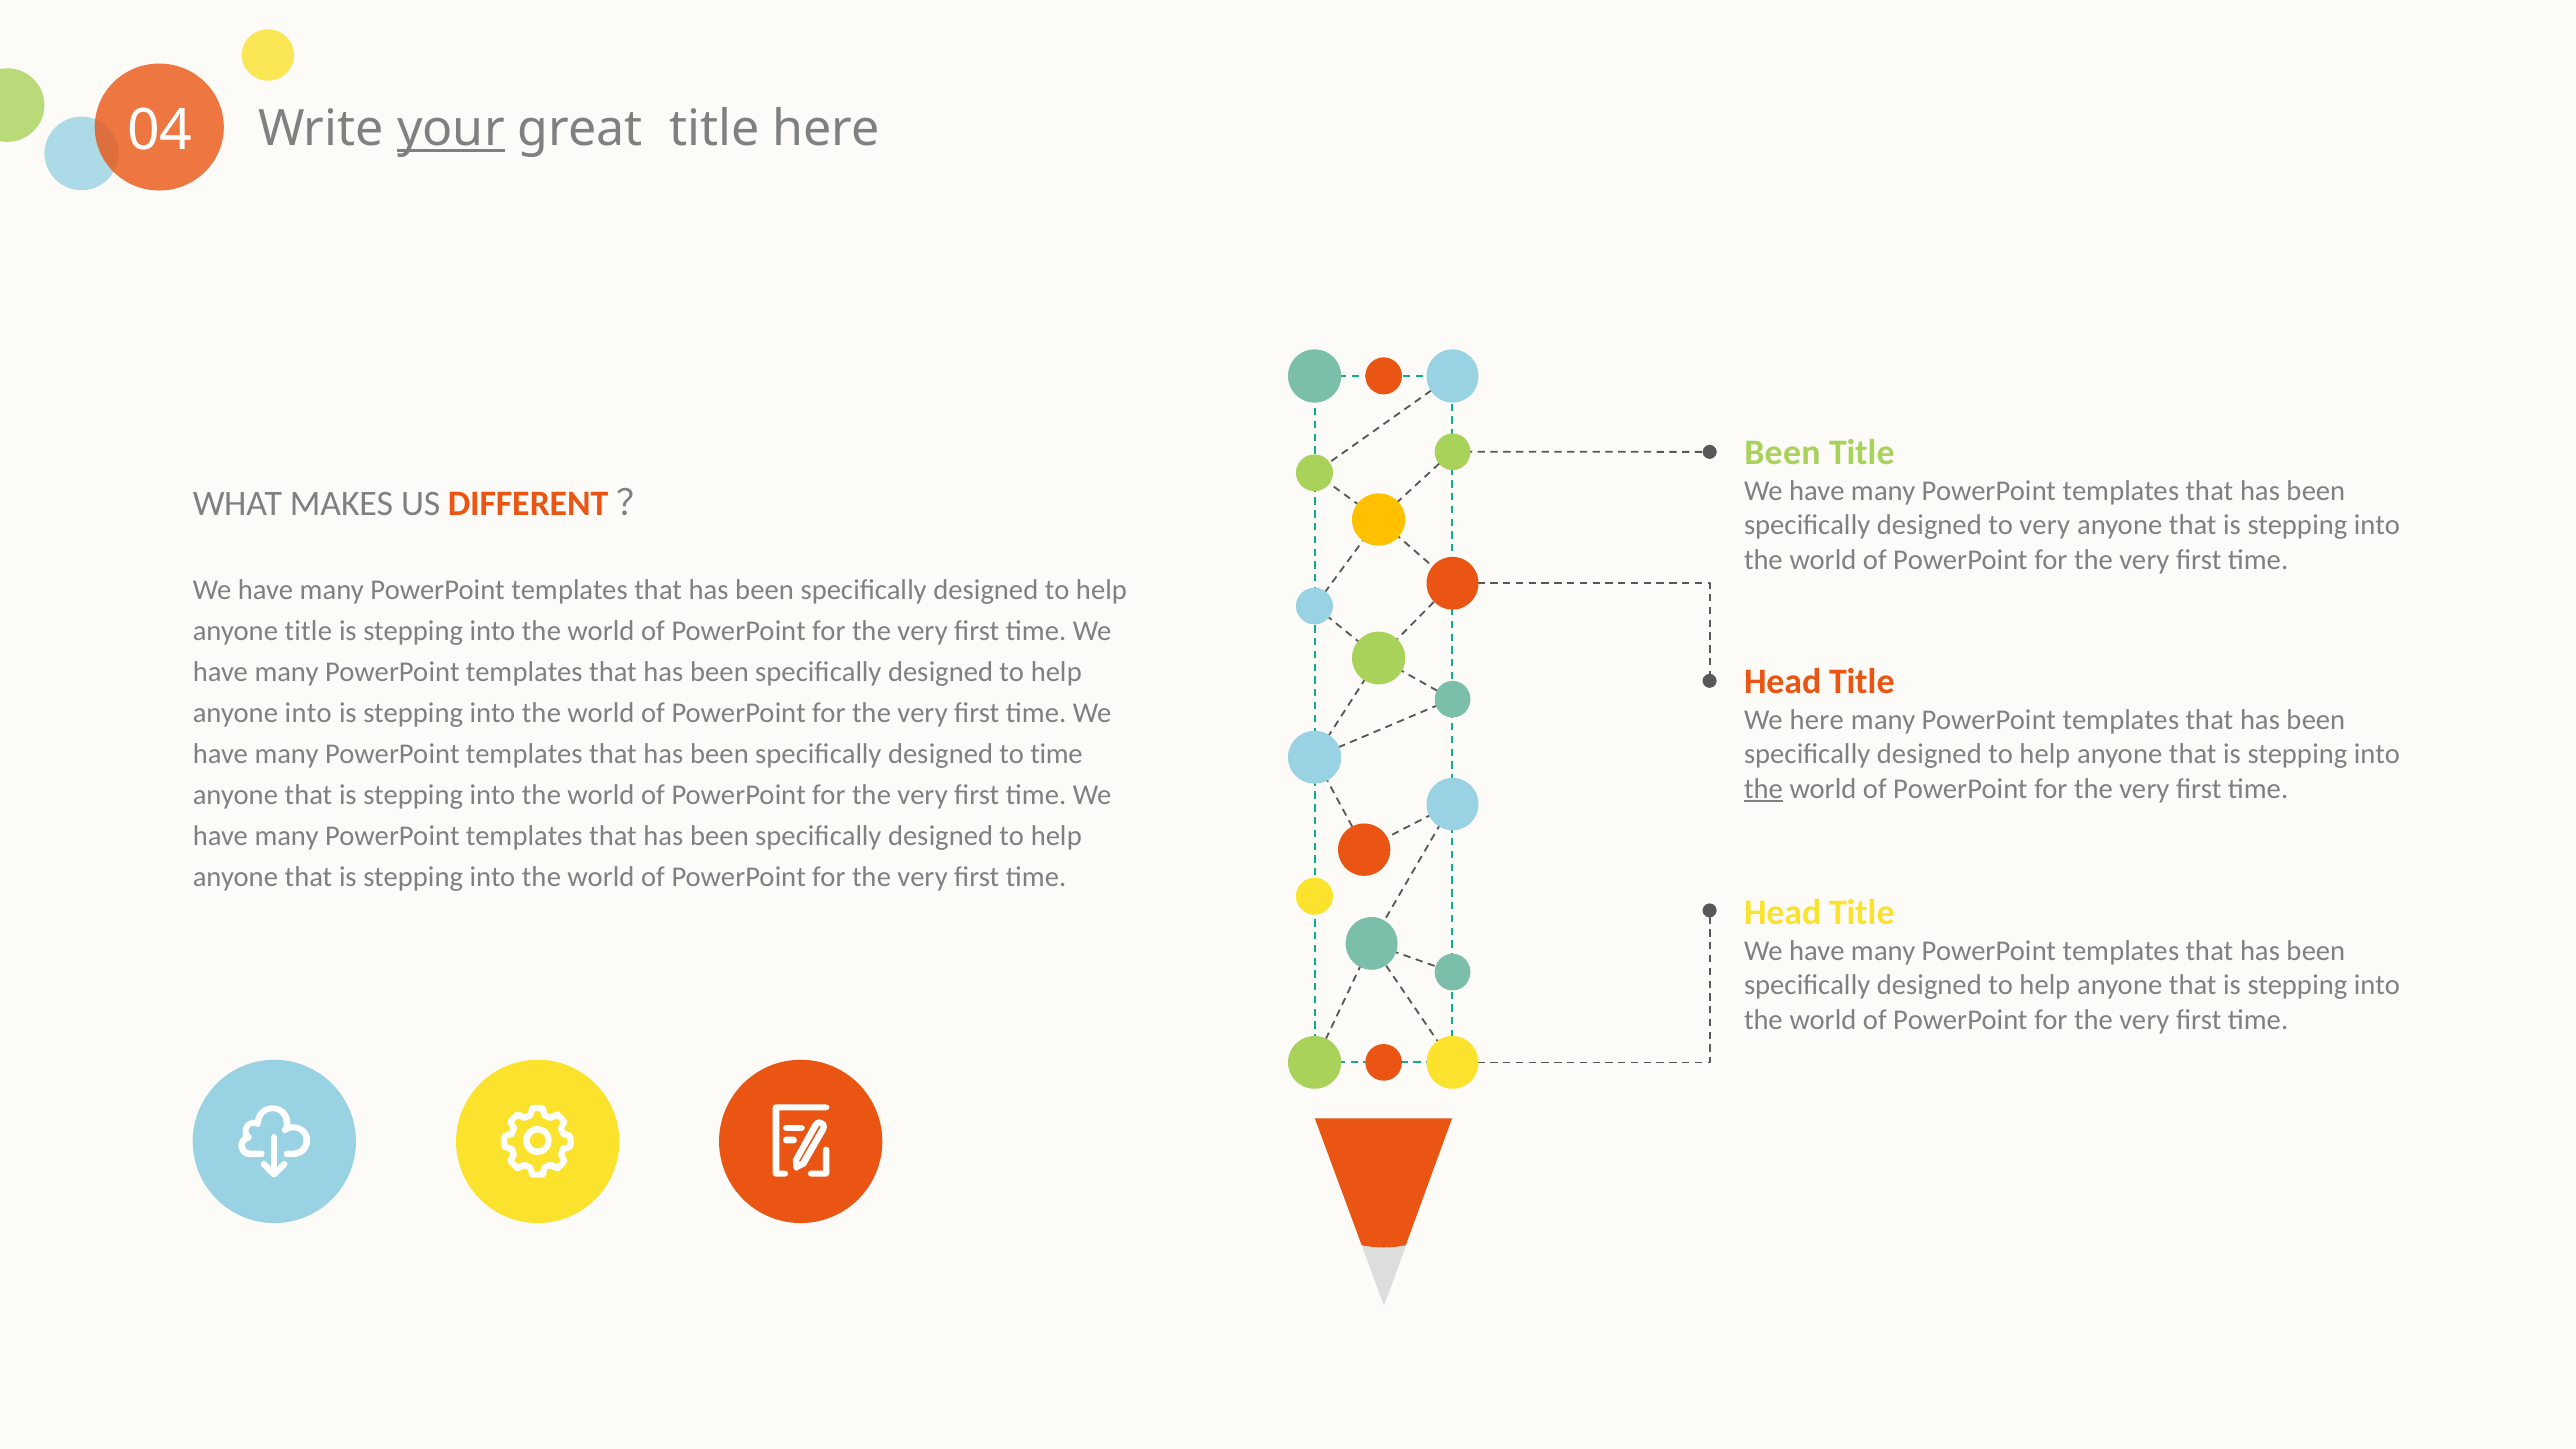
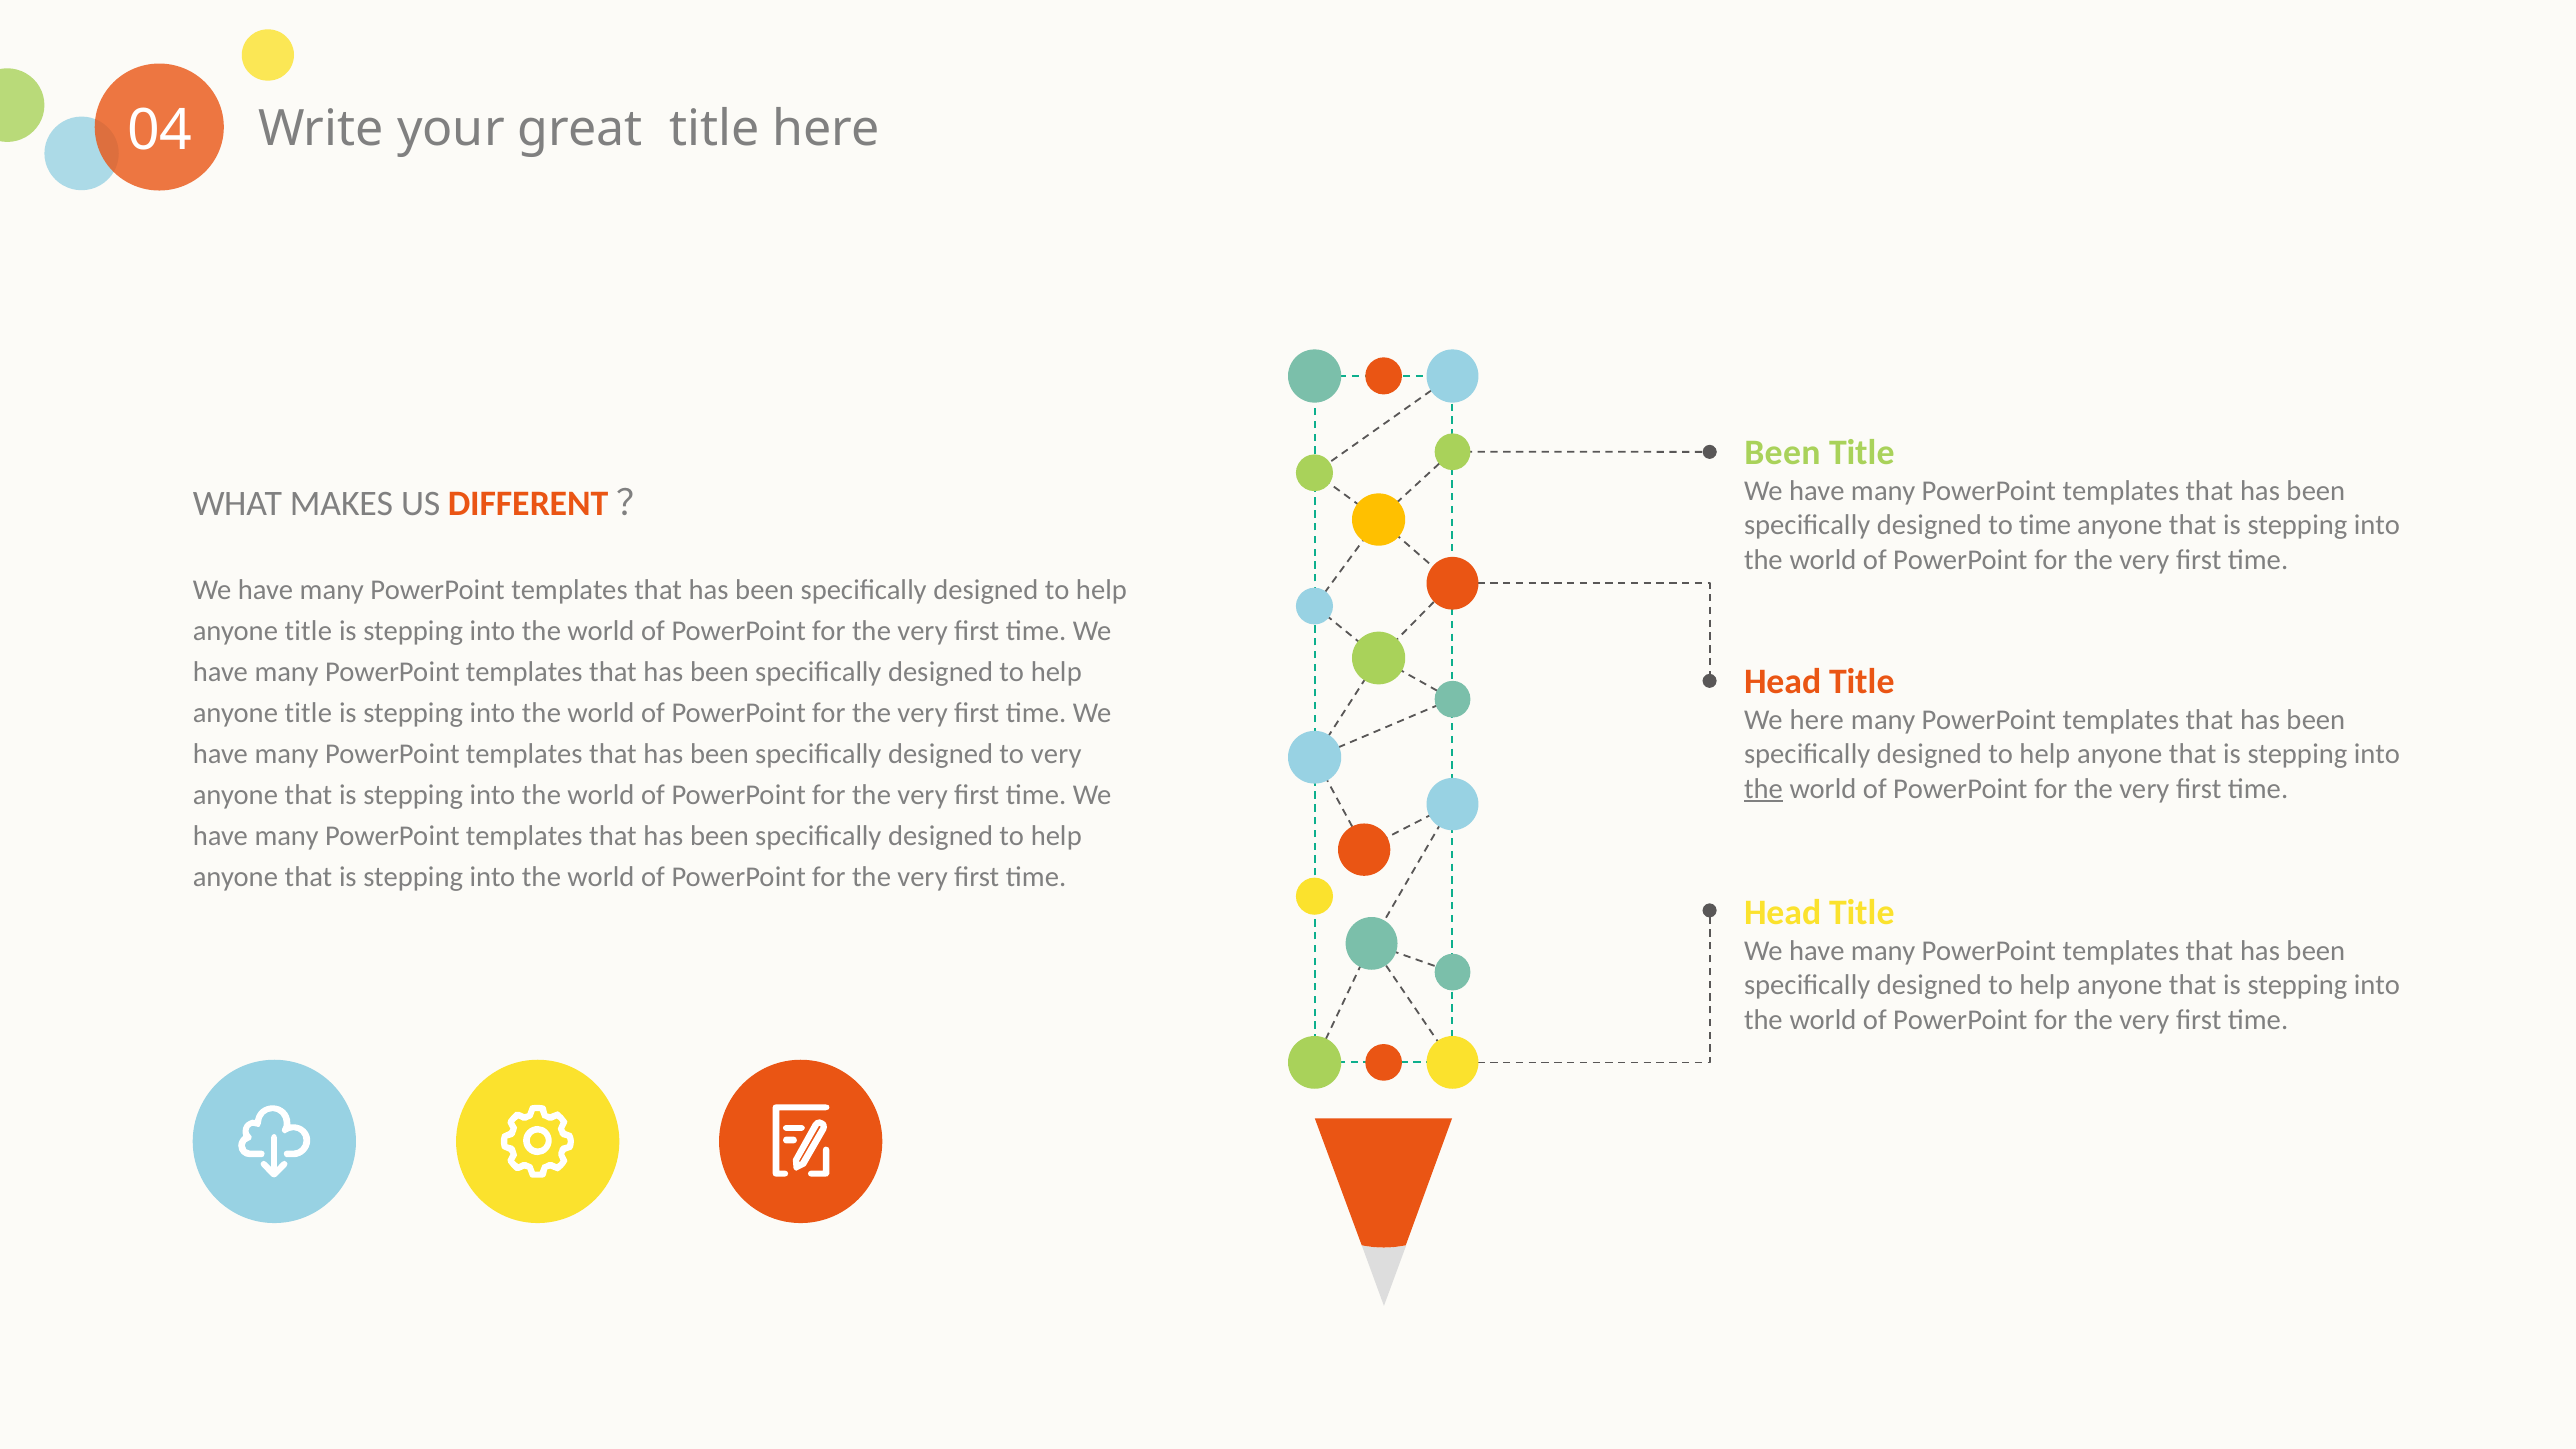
your underline: present -> none
to very: very -> time
into at (308, 713): into -> title
to time: time -> very
